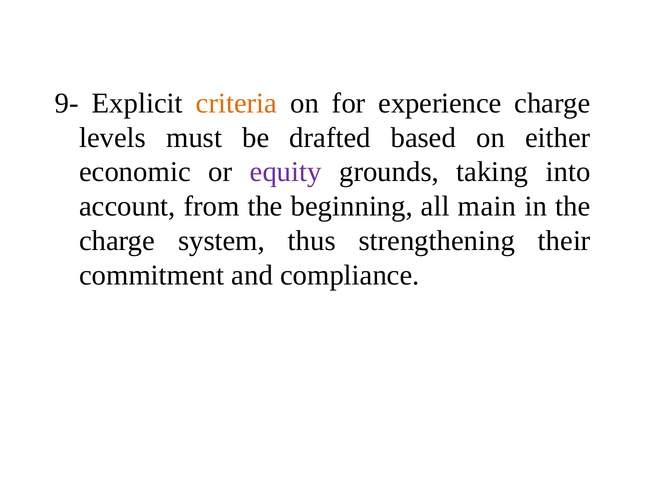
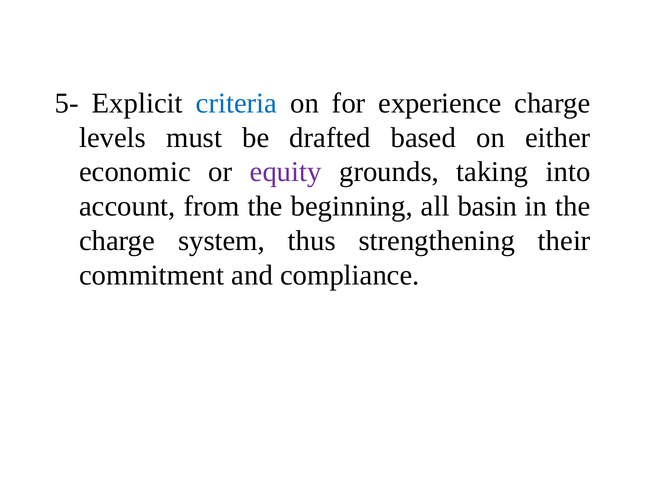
9-: 9- -> 5-
criteria colour: orange -> blue
main: main -> basin
